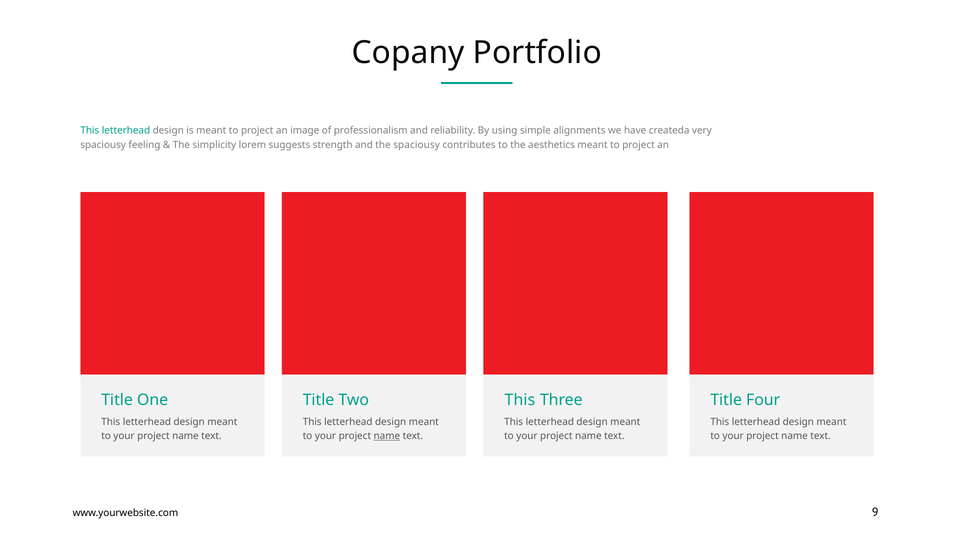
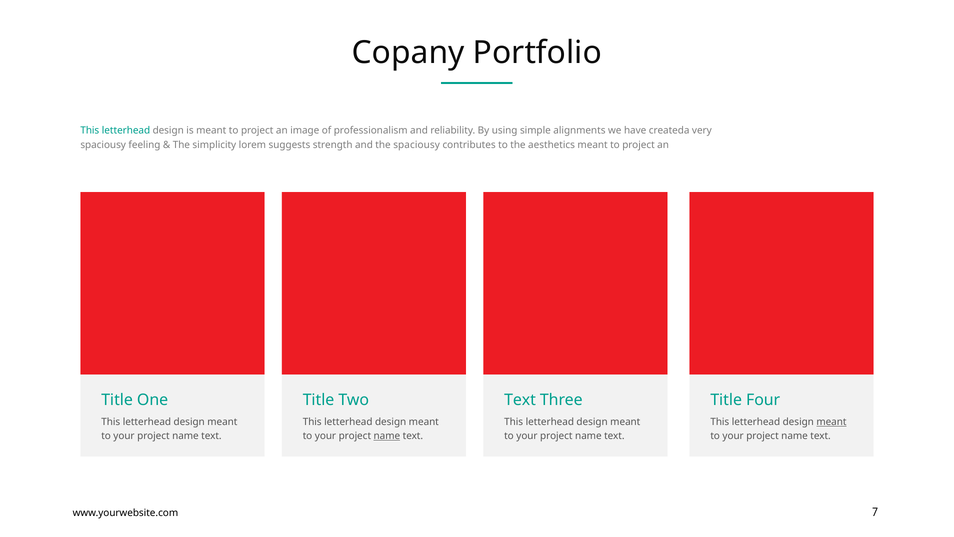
This at (520, 400): This -> Text
meant at (831, 422) underline: none -> present
9: 9 -> 7
